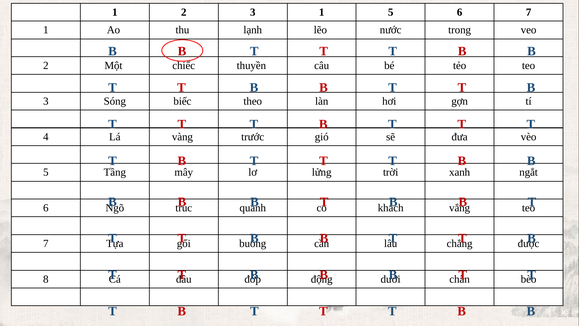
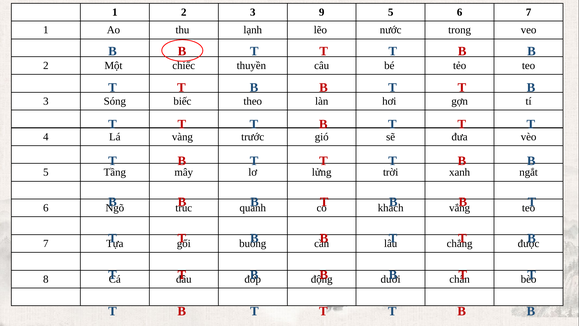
3 1: 1 -> 9
